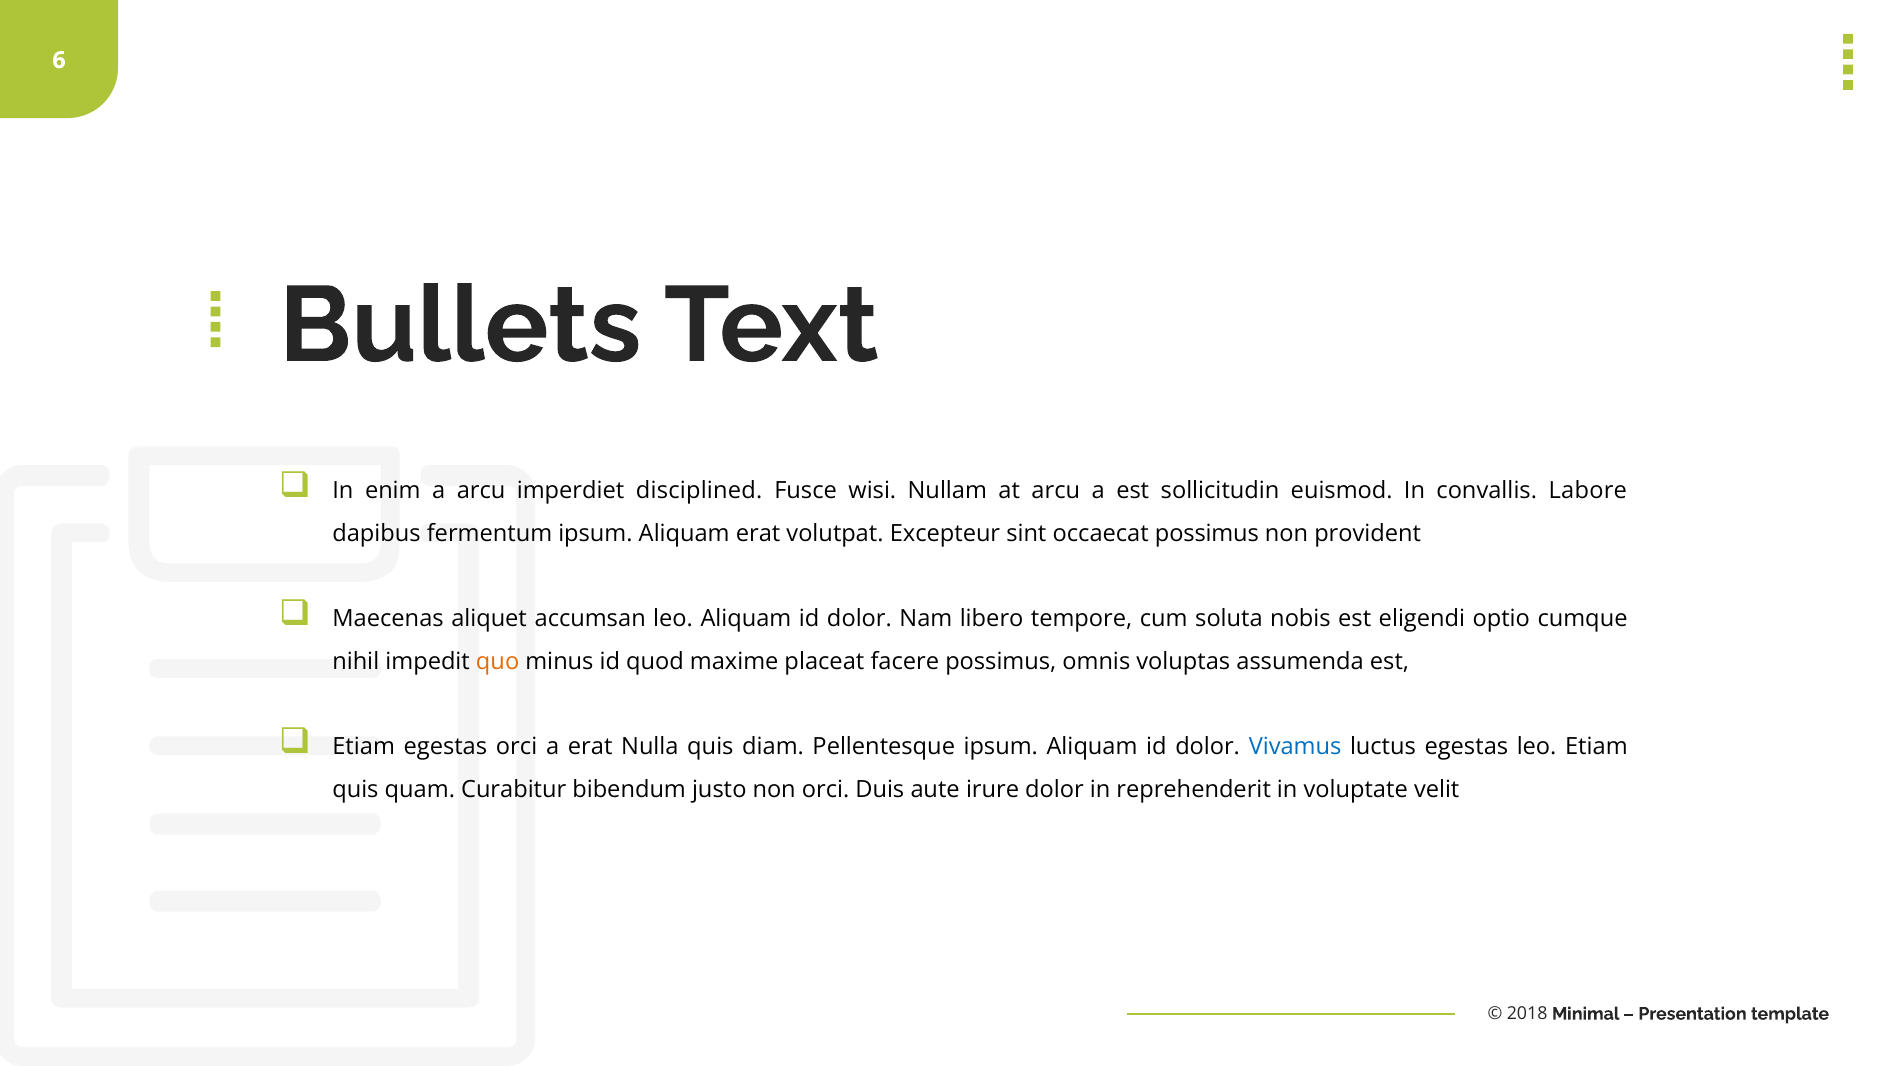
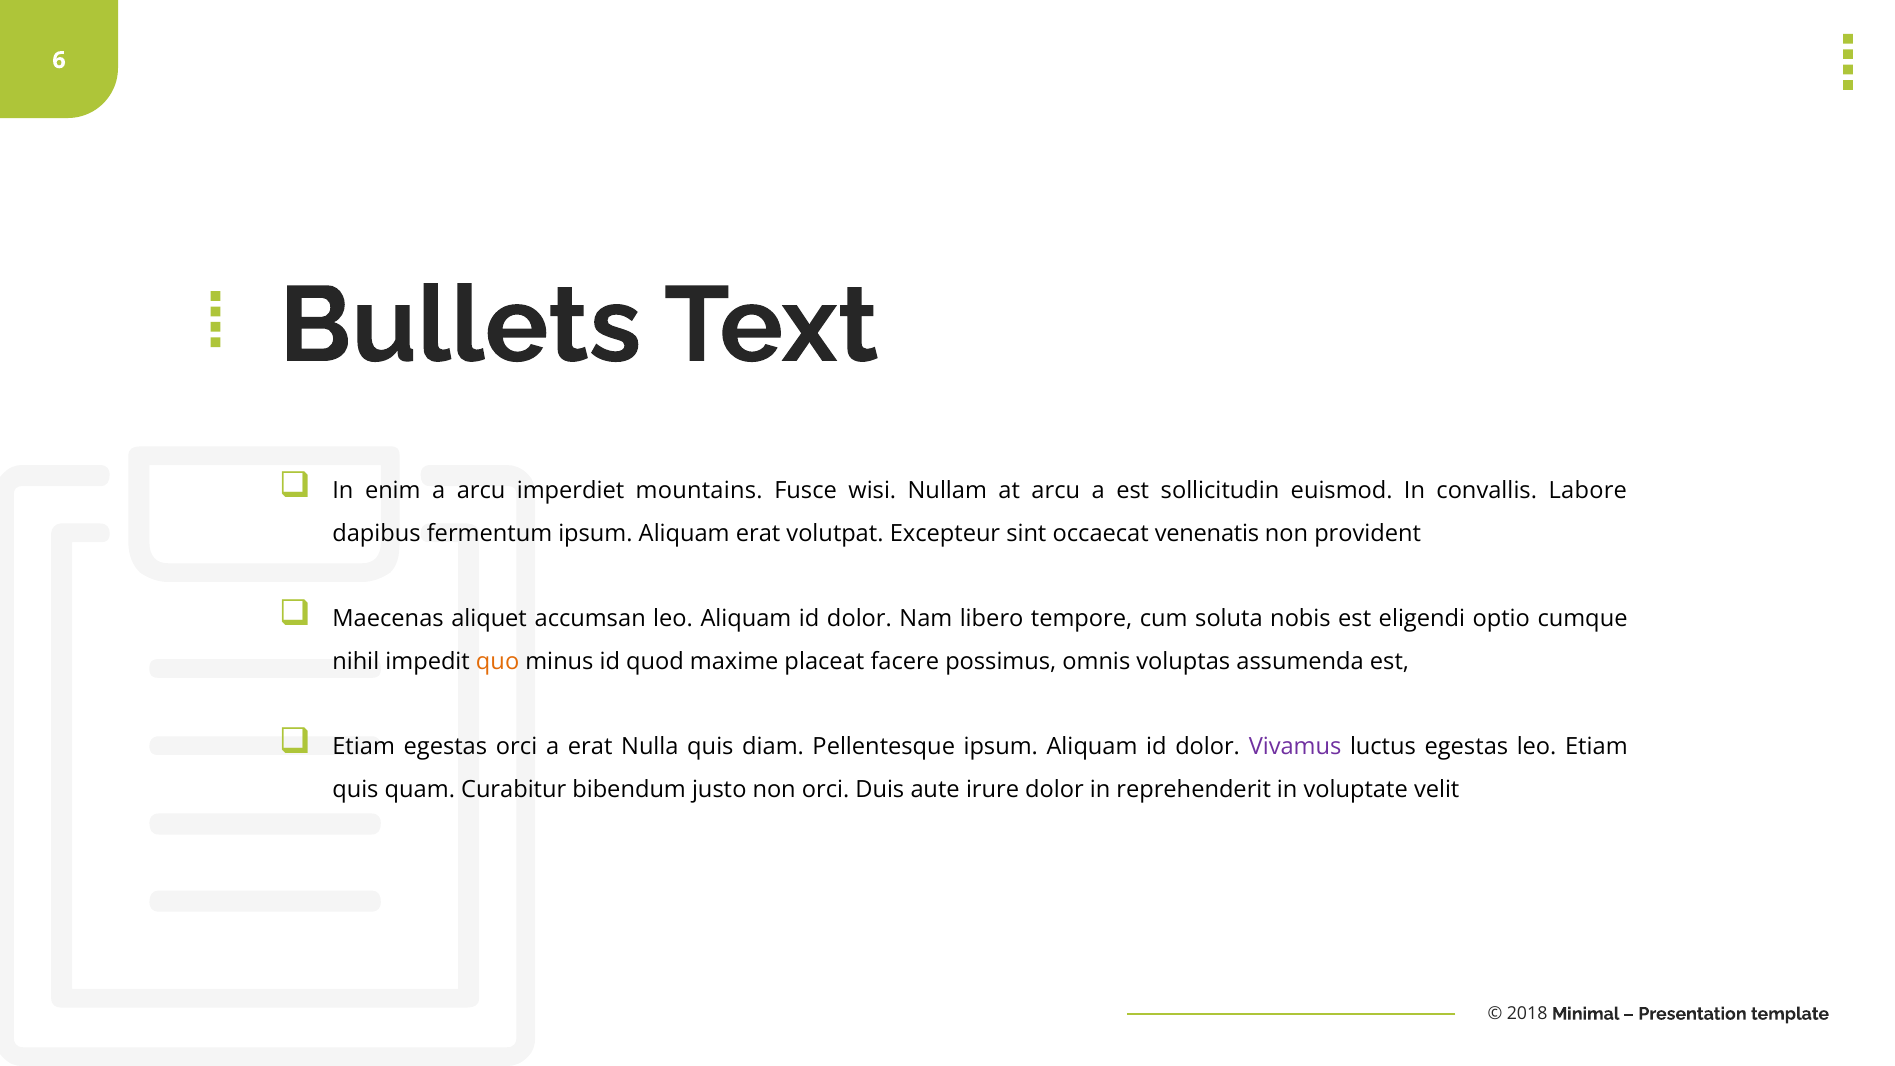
disciplined: disciplined -> mountains
occaecat possimus: possimus -> venenatis
Vivamus colour: blue -> purple
